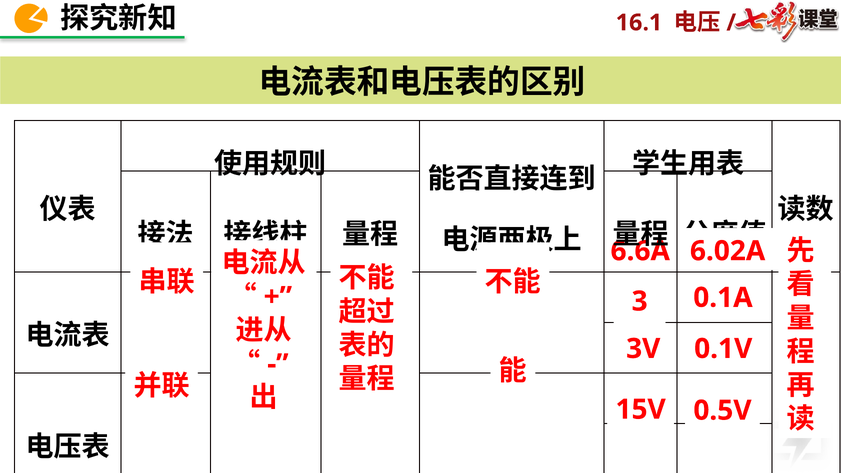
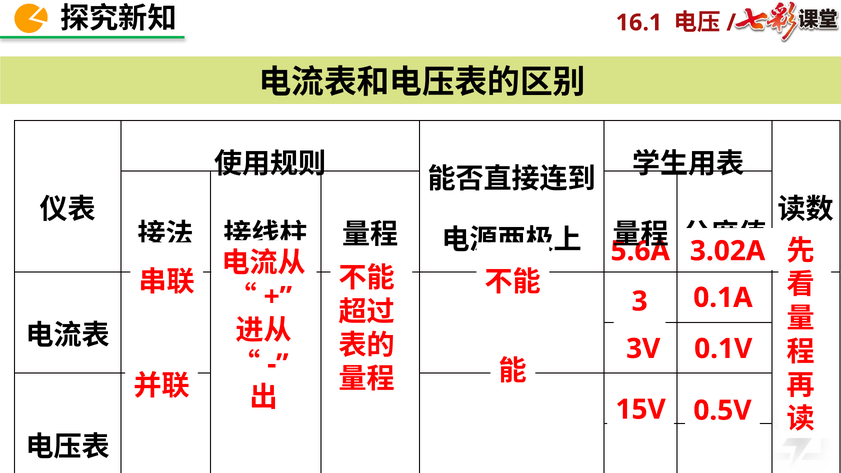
6.6A: 6.6A -> 5.6A
6.02A: 6.02A -> 3.02A
